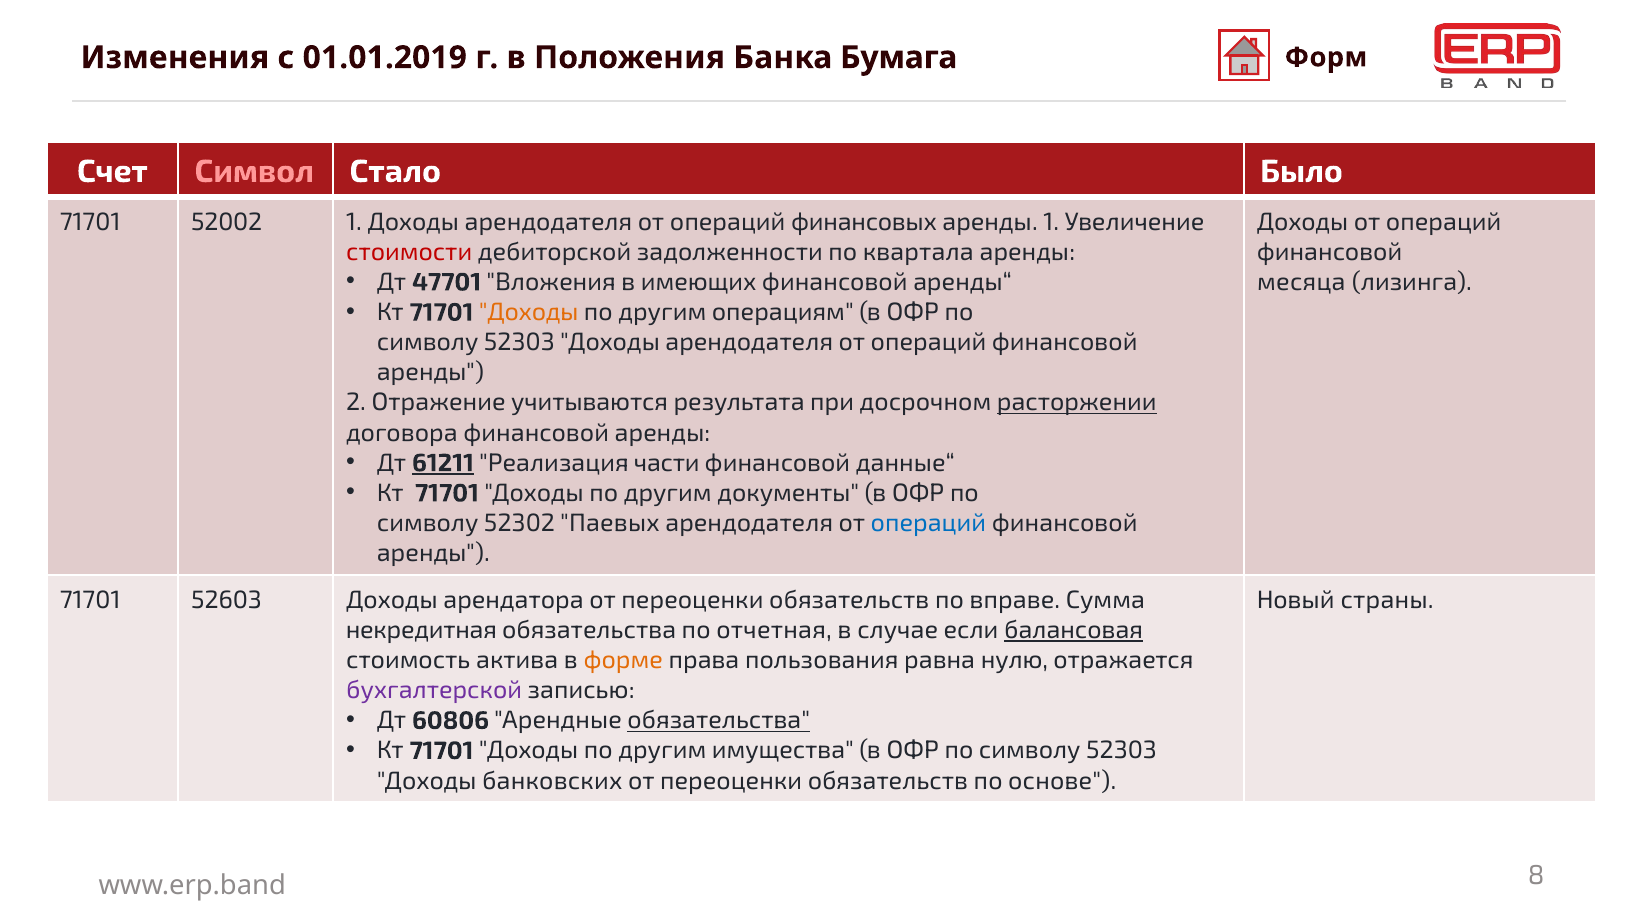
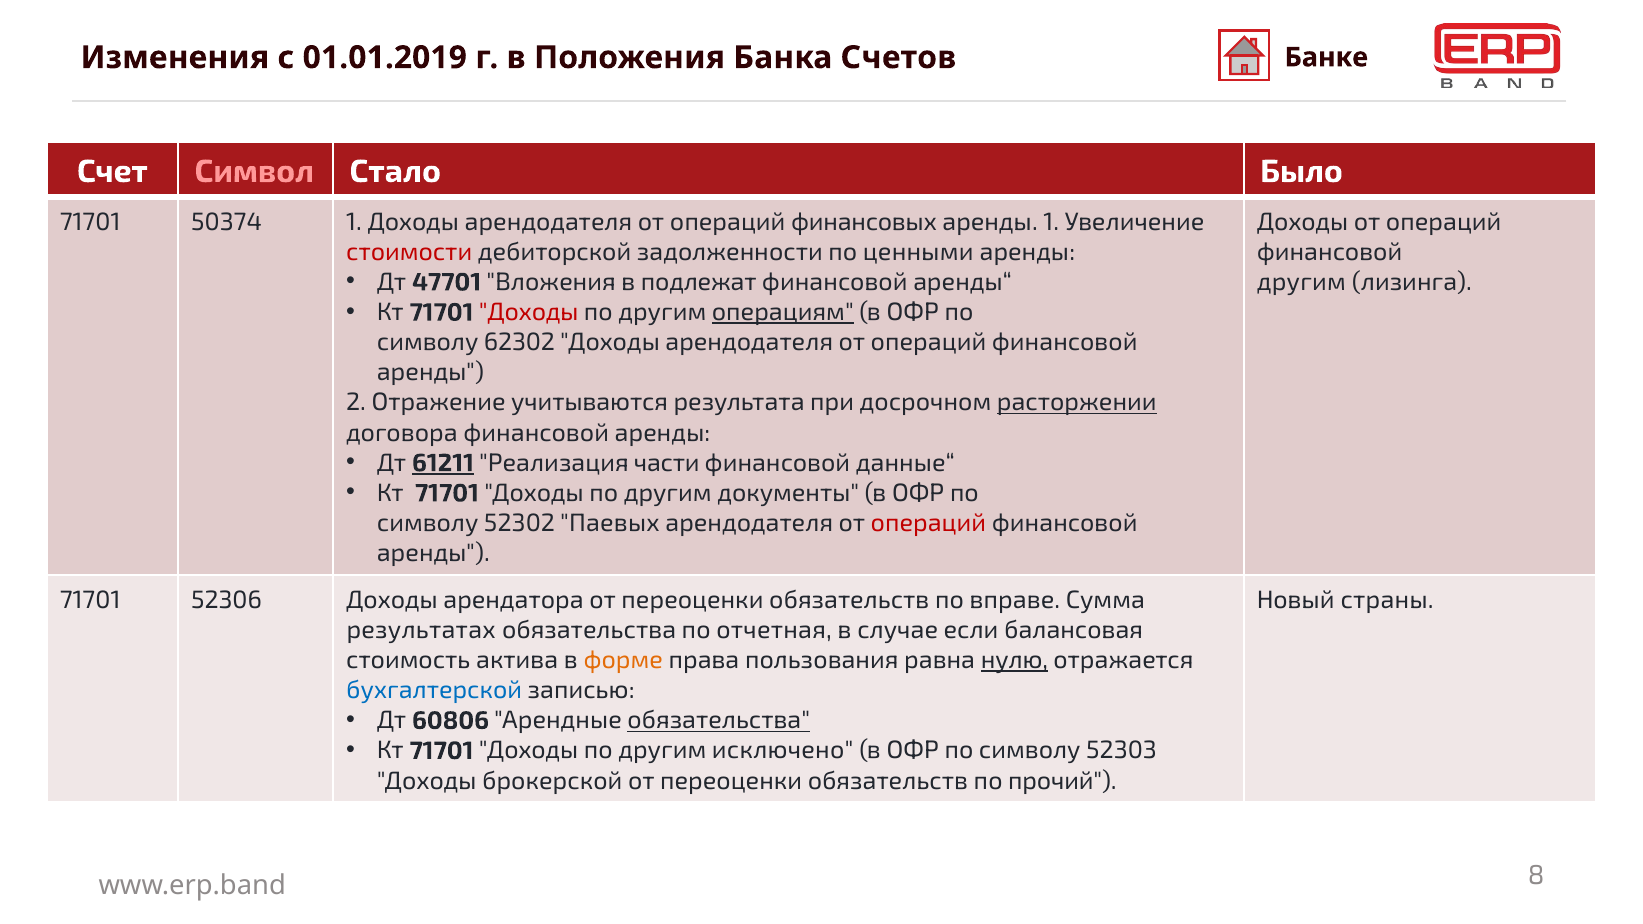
Бумага: Бумага -> Счетов
Форм: Форм -> Банке
52002: 52002 -> 50374
квартала: квартала -> ценными
имеющих: имеющих -> подлежат
месяца at (1301, 282): месяца -> другим
Доходы at (529, 312) colour: orange -> red
операциям underline: none -> present
52303 at (519, 343): 52303 -> 62302
операций at (928, 523) colour: blue -> red
52603: 52603 -> 52306
некредитная: некредитная -> результатах
балансовая underline: present -> none
нулю underline: none -> present
бухгалтерской colour: purple -> blue
имущества: имущества -> исключено
банковских: банковских -> брокерской
основе: основе -> прочий
